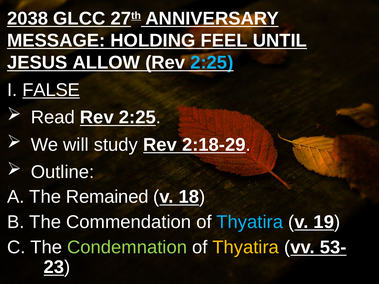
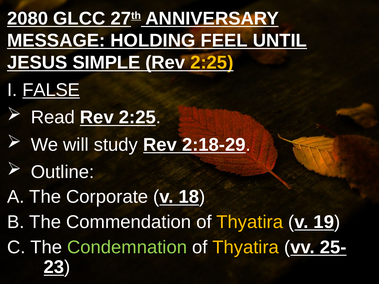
2038: 2038 -> 2080
ALLOW: ALLOW -> SIMPLE
2:25 at (212, 63) colour: light blue -> yellow
Remained: Remained -> Corporate
Thyatira at (250, 222) colour: light blue -> yellow
53-: 53- -> 25-
